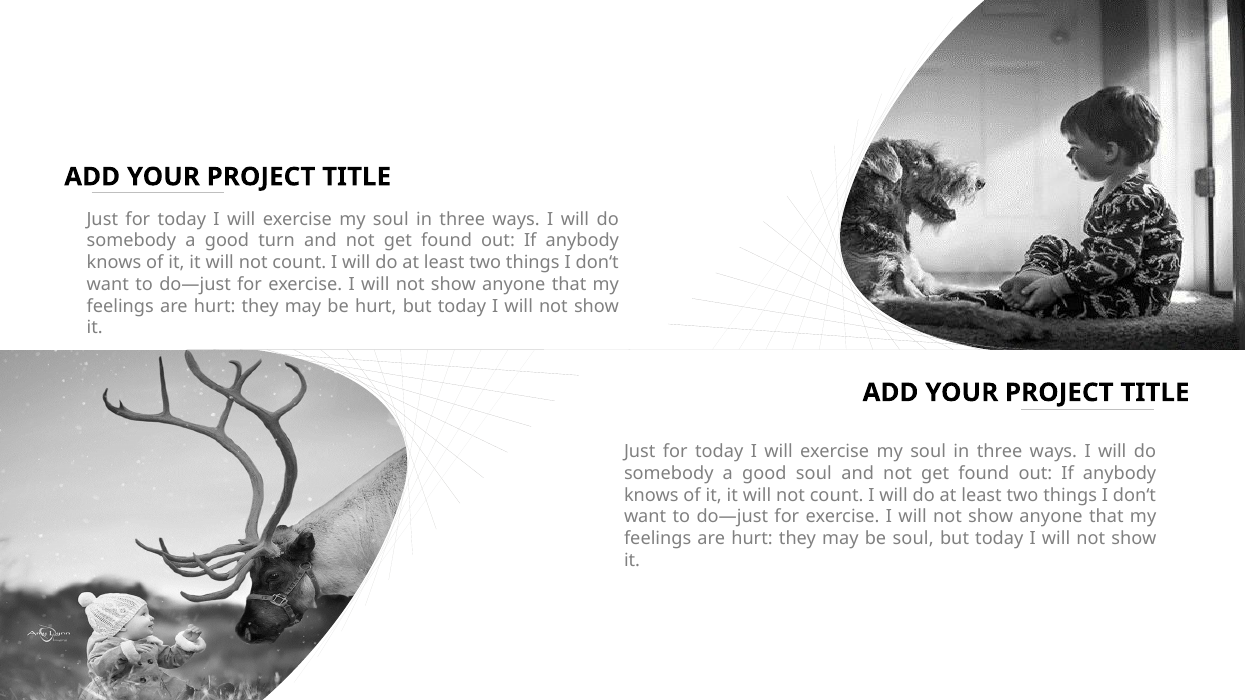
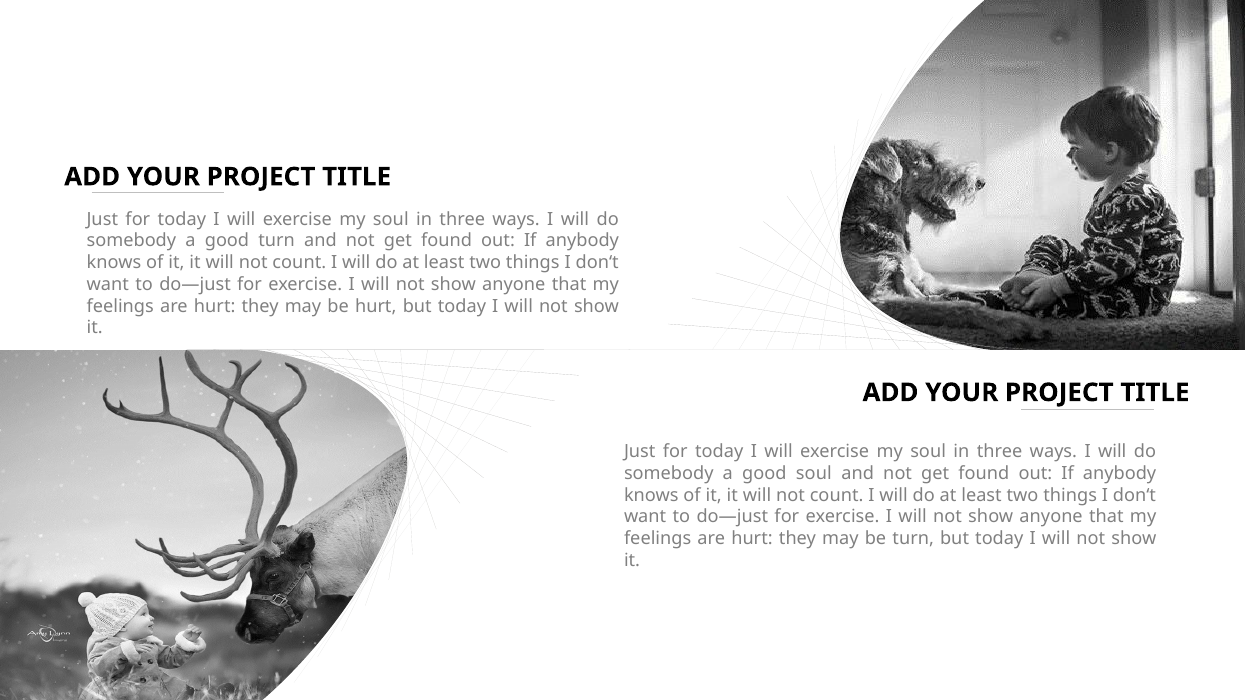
be soul: soul -> turn
